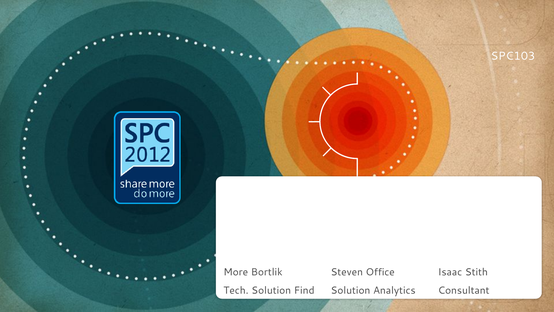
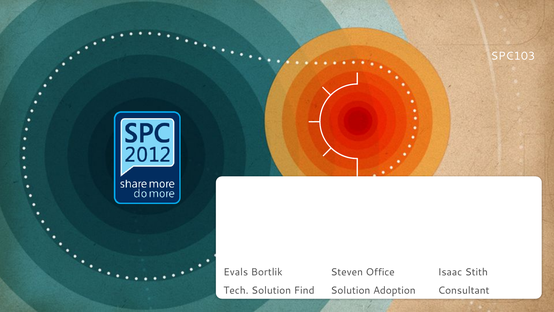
More: More -> Evals
Solution Analytics: Analytics -> Adoption
